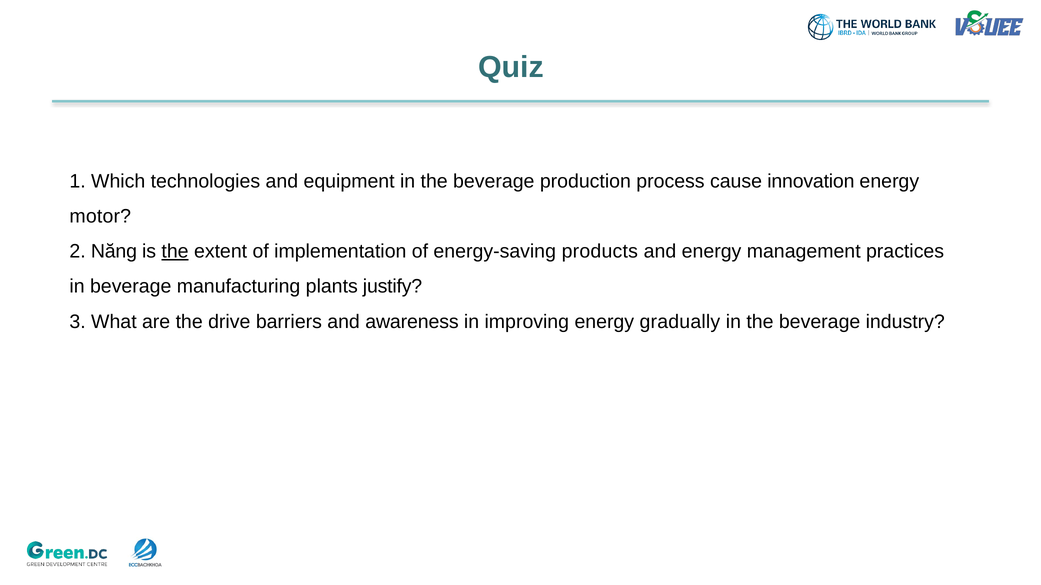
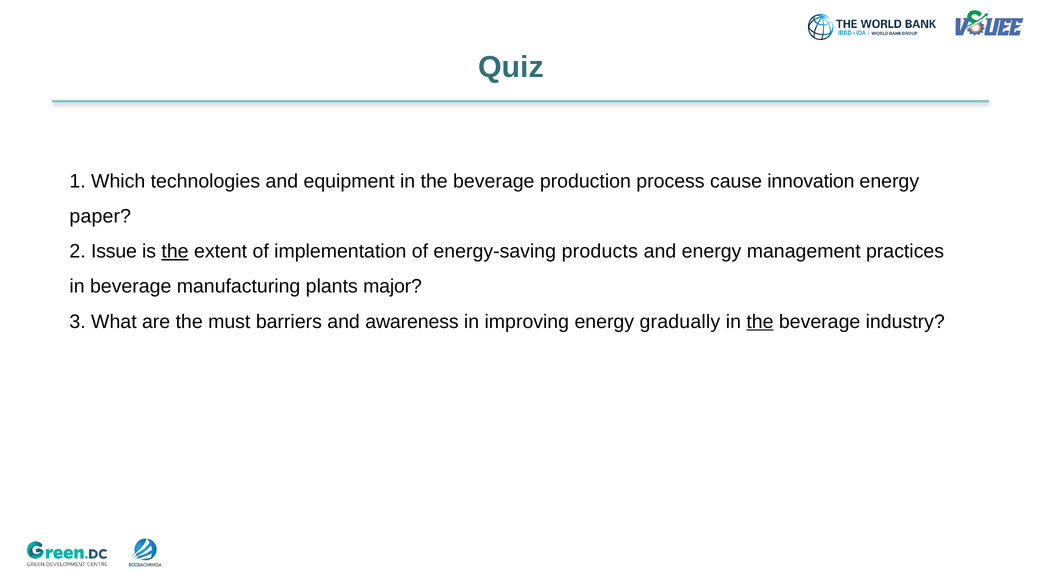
motor: motor -> paper
Năng: Năng -> Issue
justify: justify -> major
drive: drive -> must
the at (760, 322) underline: none -> present
